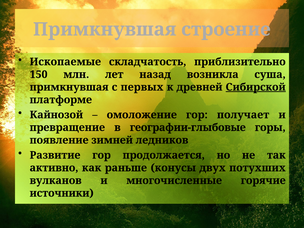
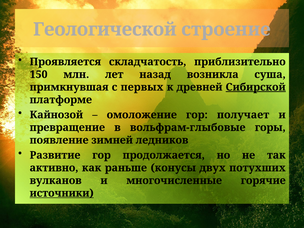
Примкнувшая at (105, 29): Примкнувшая -> Геологической
Ископаемые: Ископаемые -> Проявляется
географии-глыбовые: географии-глыбовые -> вольфрам-глыбовые
источники underline: none -> present
